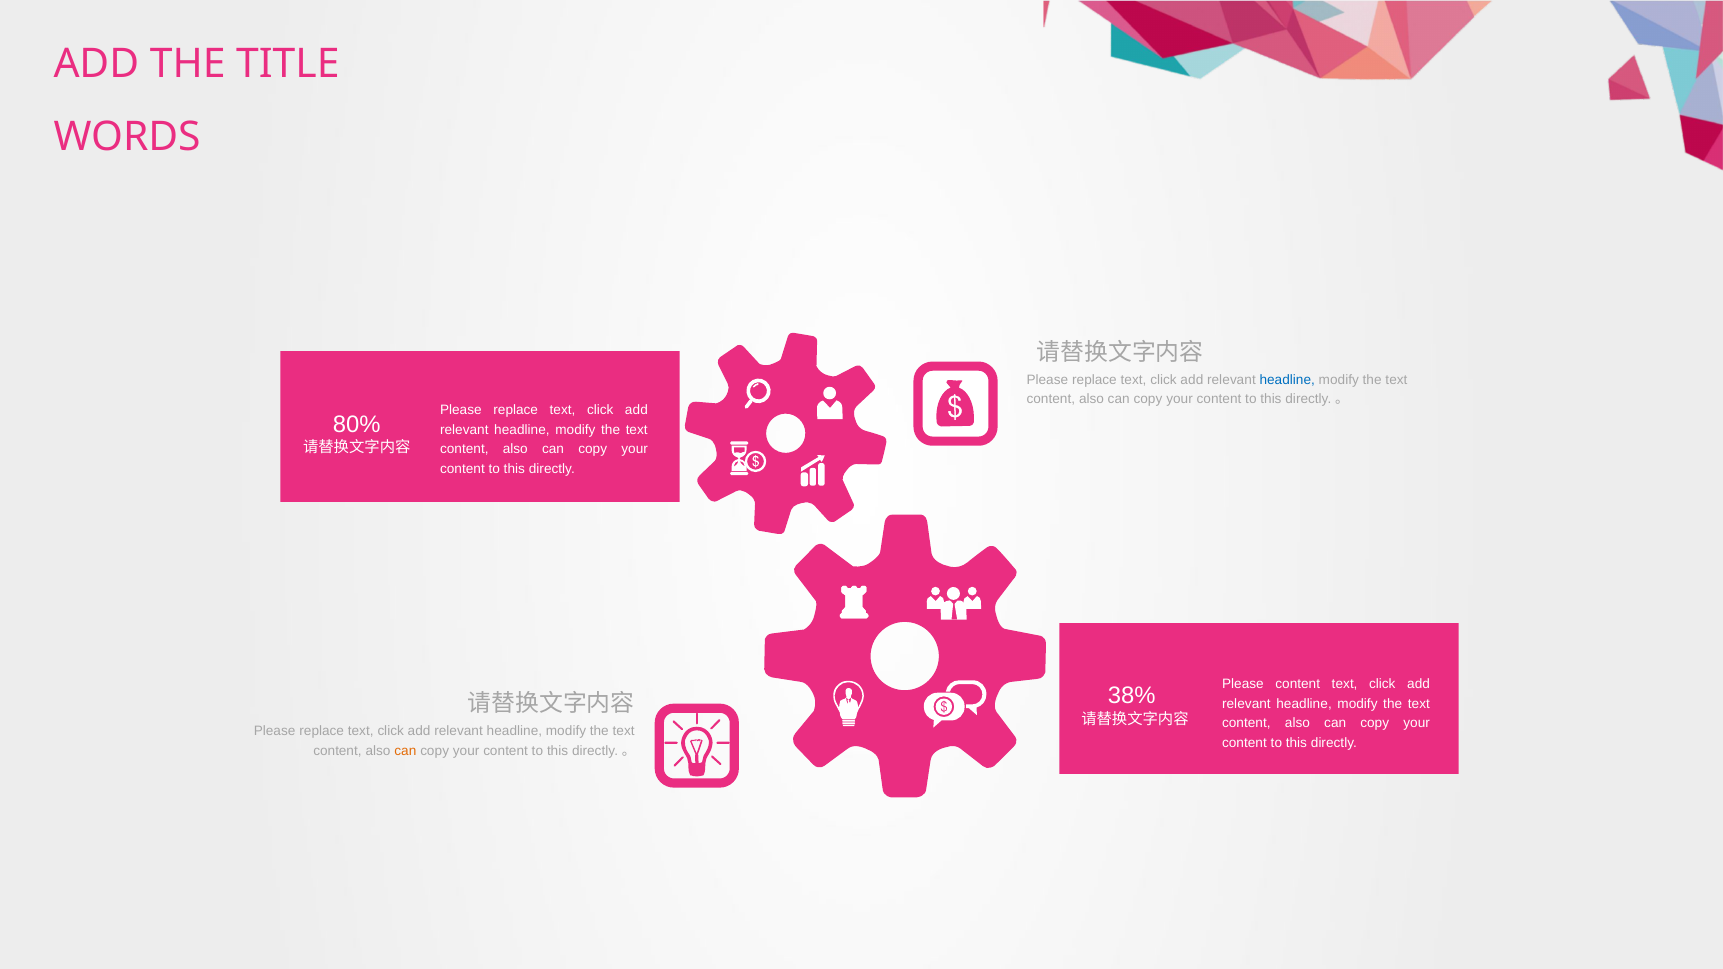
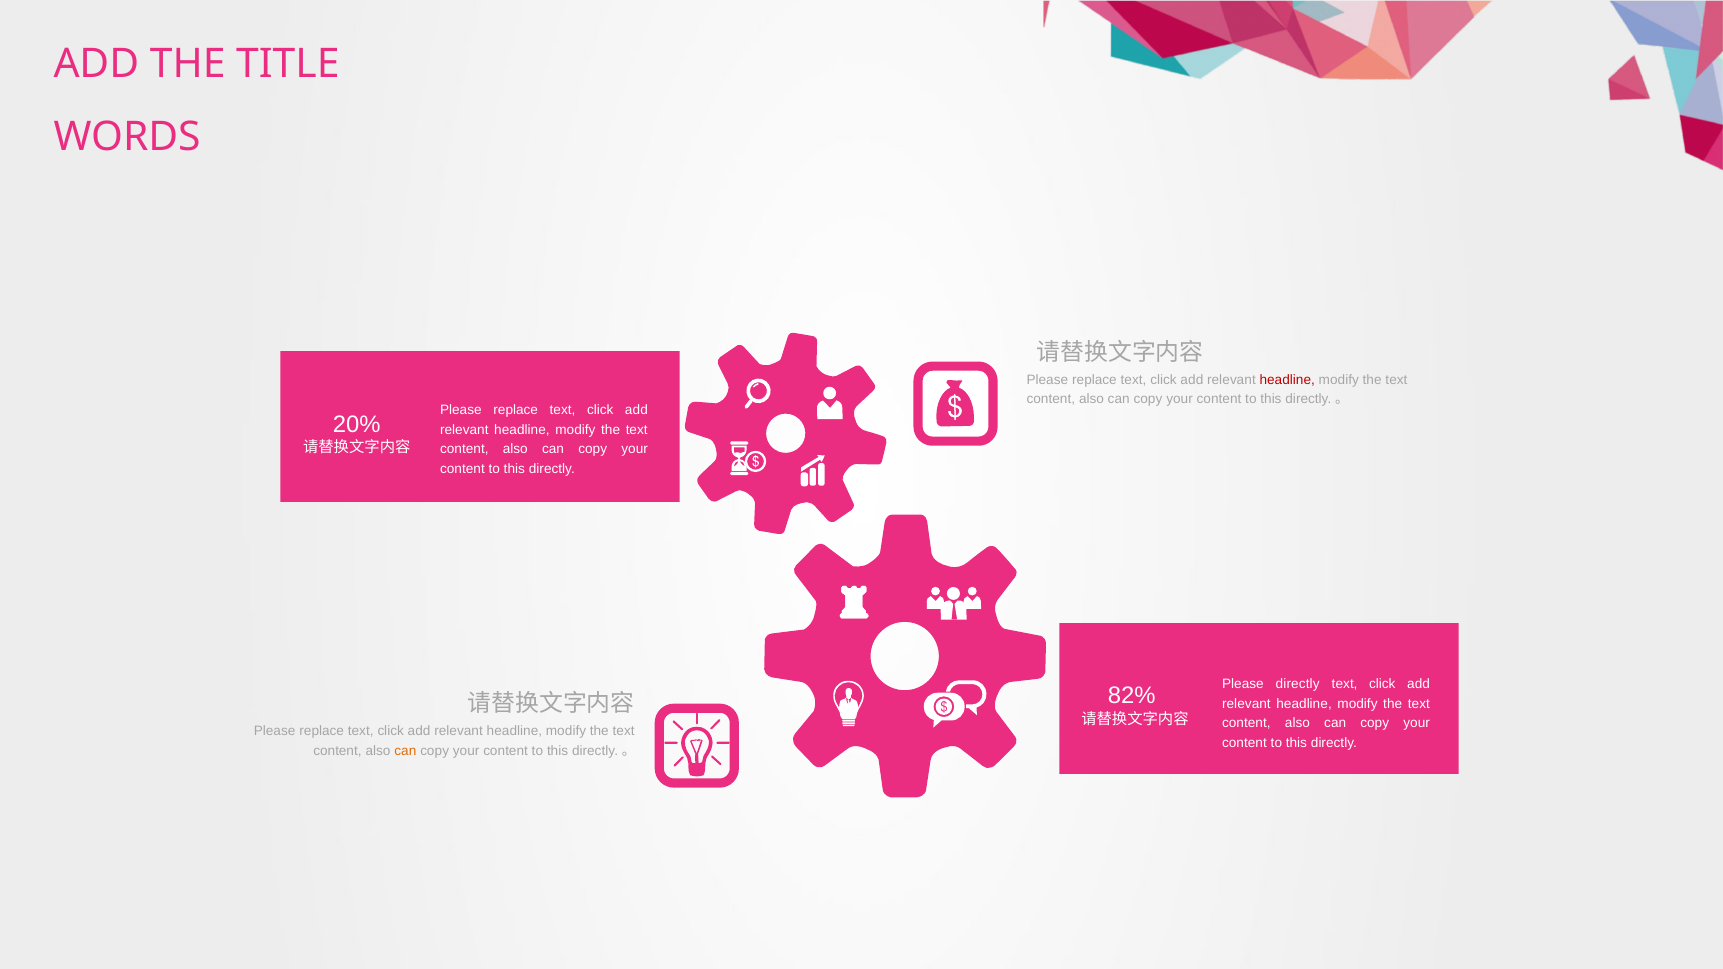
headline at (1287, 380) colour: blue -> red
80%: 80% -> 20%
Please content: content -> directly
38%: 38% -> 82%
